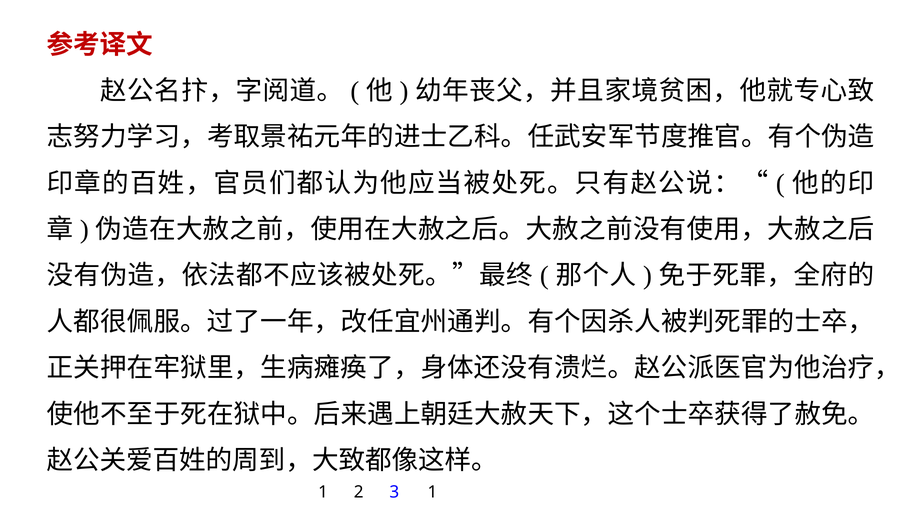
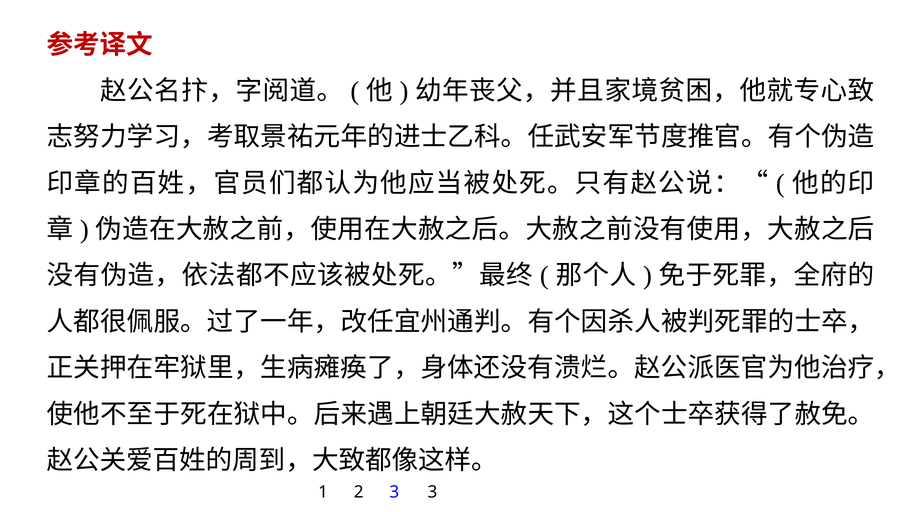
3 1: 1 -> 3
